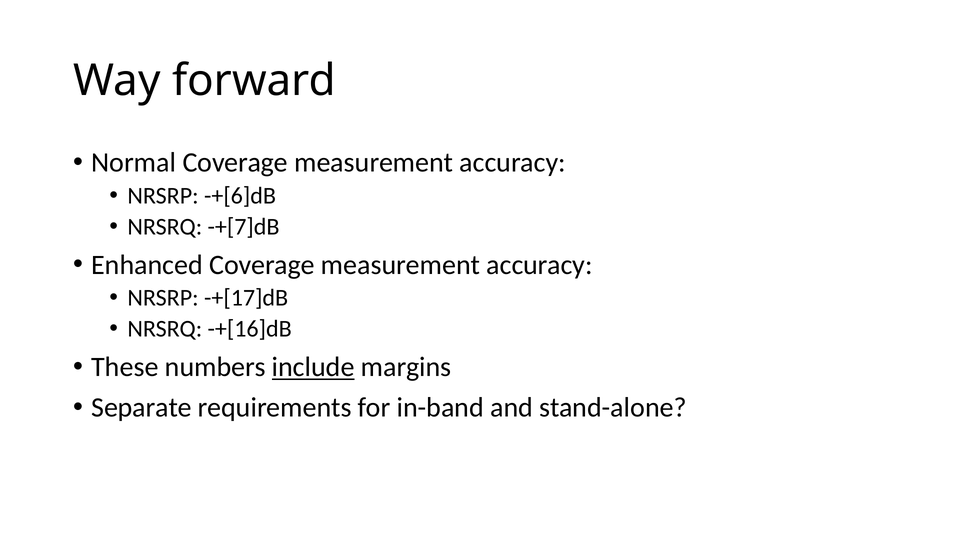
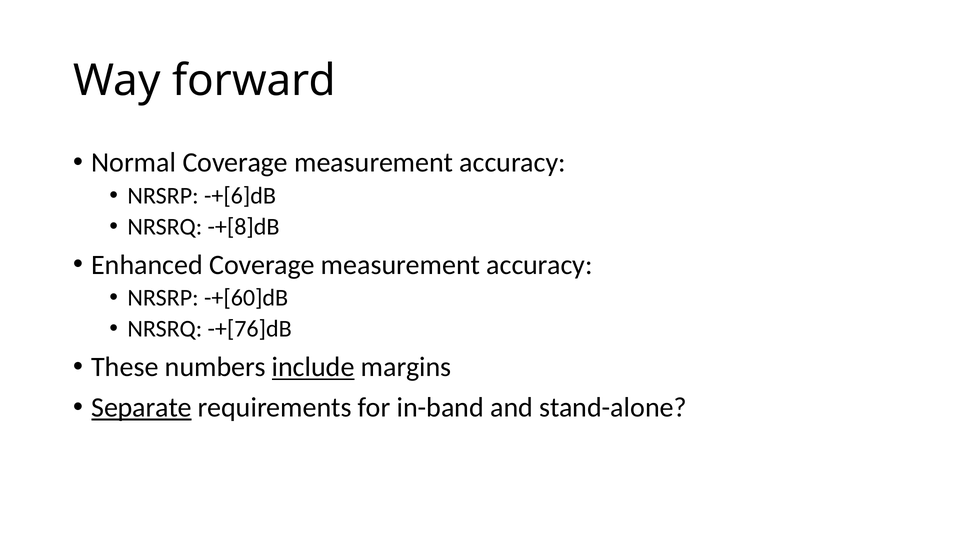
-+[7]dB: -+[7]dB -> -+[8]dB
-+[17]dB: -+[17]dB -> -+[60]dB
-+[16]dB: -+[16]dB -> -+[76]dB
Separate underline: none -> present
